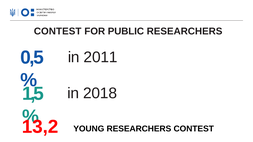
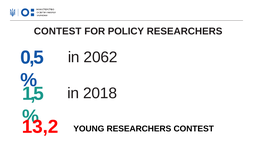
PUBLIC: PUBLIC -> POLICY
2011: 2011 -> 2062
